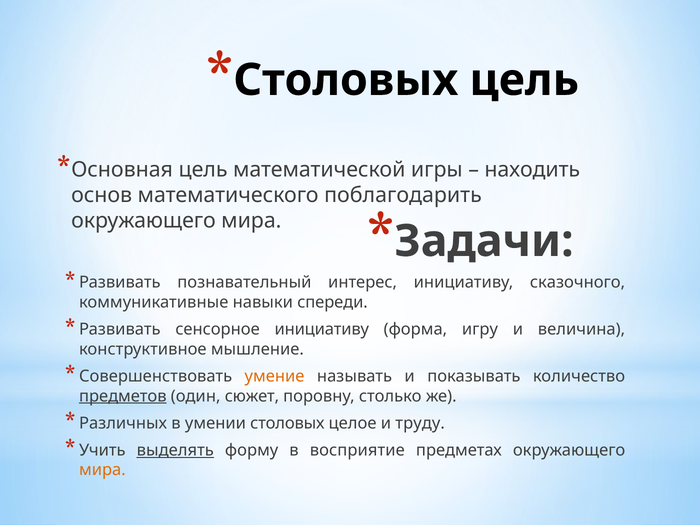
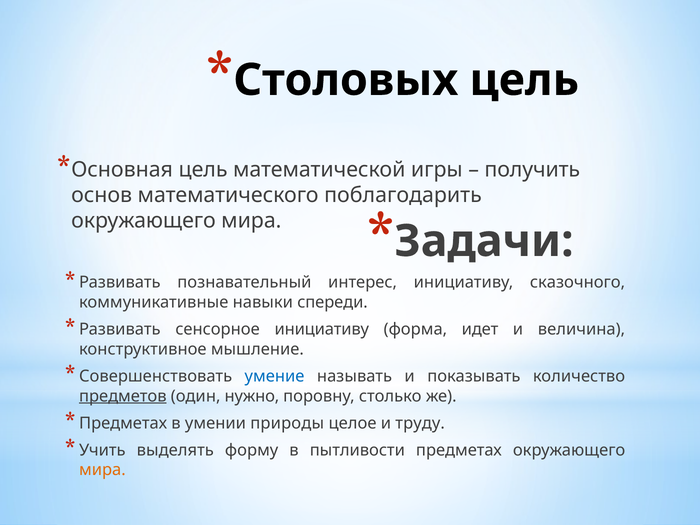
находить: находить -> получить
игру: игру -> идет
умение colour: orange -> blue
сюжет: сюжет -> нужно
Различных at (123, 423): Различных -> Предметах
умении столовых: столовых -> природы
выделять underline: present -> none
восприятие: восприятие -> пытливости
